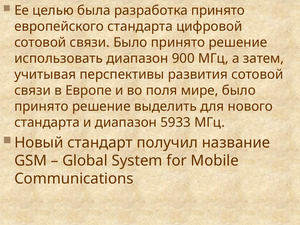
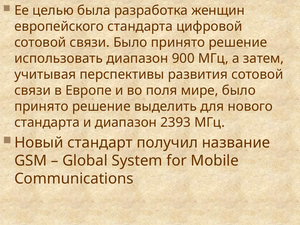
разработка принято: принято -> женщин
5933: 5933 -> 2393
